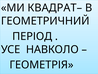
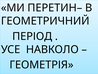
КВАДРАТ–: КВАДРАТ– -> ПЕРЕТИН–
